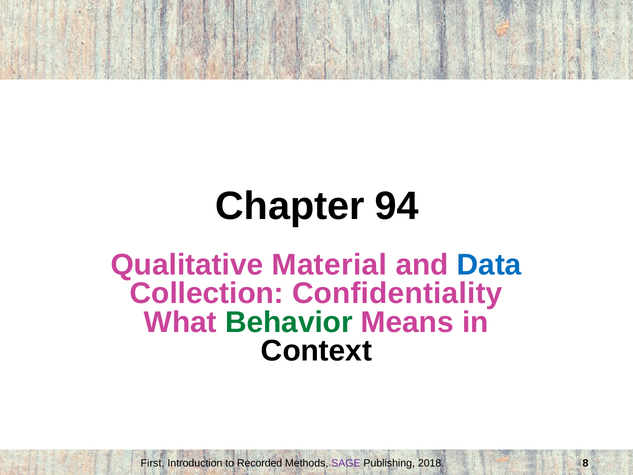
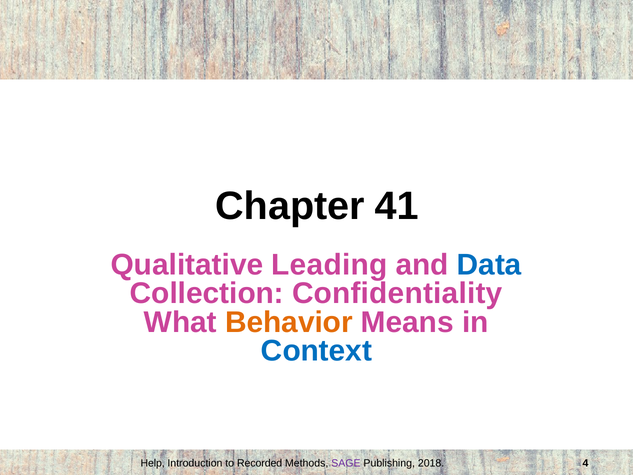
94: 94 -> 41
Material: Material -> Leading
Behavior colour: green -> orange
Context colour: black -> blue
First: First -> Help
8: 8 -> 4
